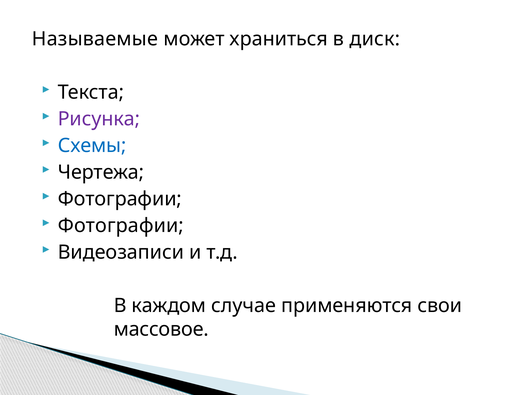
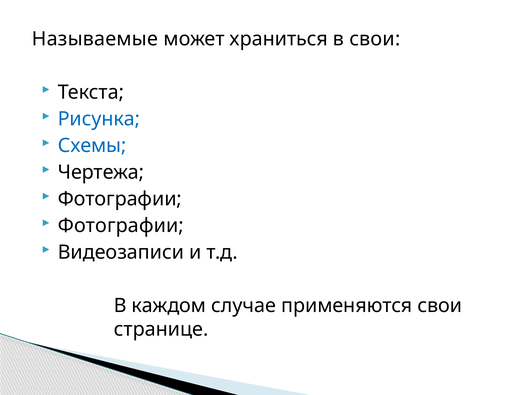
в диск: диск -> свои
Рисунка colour: purple -> blue
массовое: массовое -> странице
